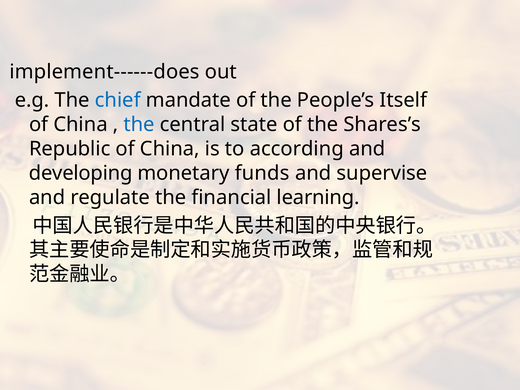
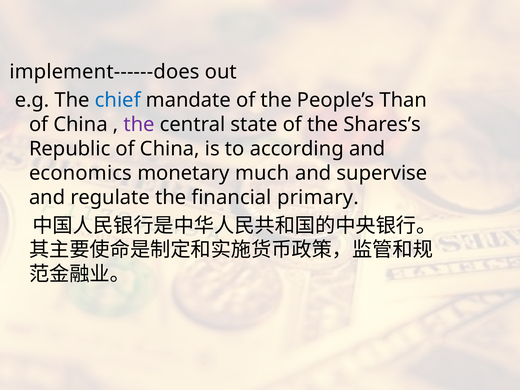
Itself: Itself -> Than
the at (139, 125) colour: blue -> purple
developing: developing -> economics
funds: funds -> much
learning: learning -> primary
